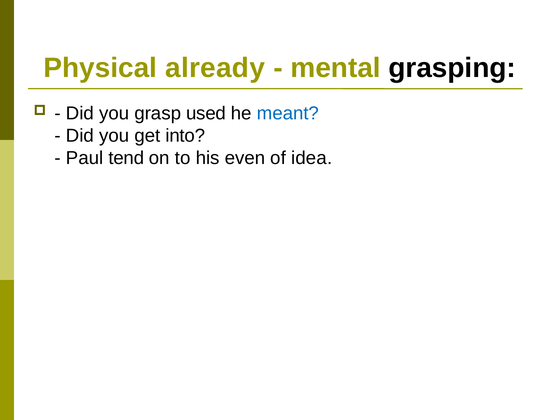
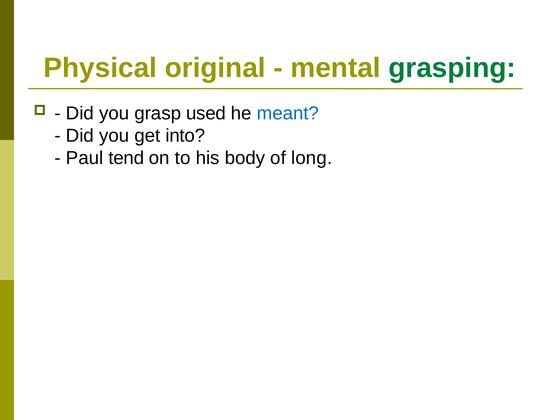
already: already -> original
grasping colour: black -> green
even: even -> body
idea: idea -> long
